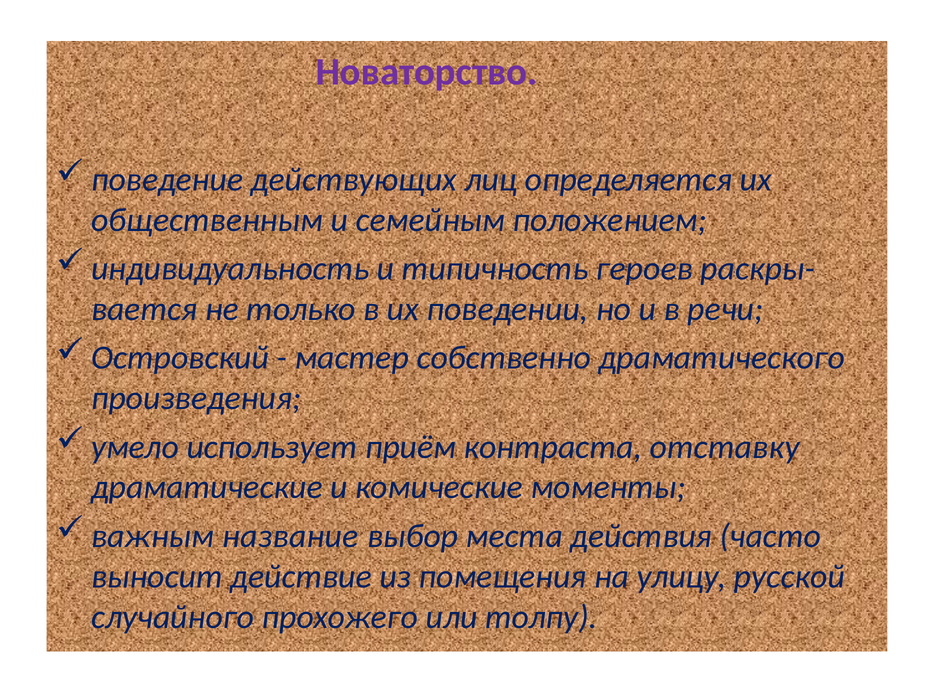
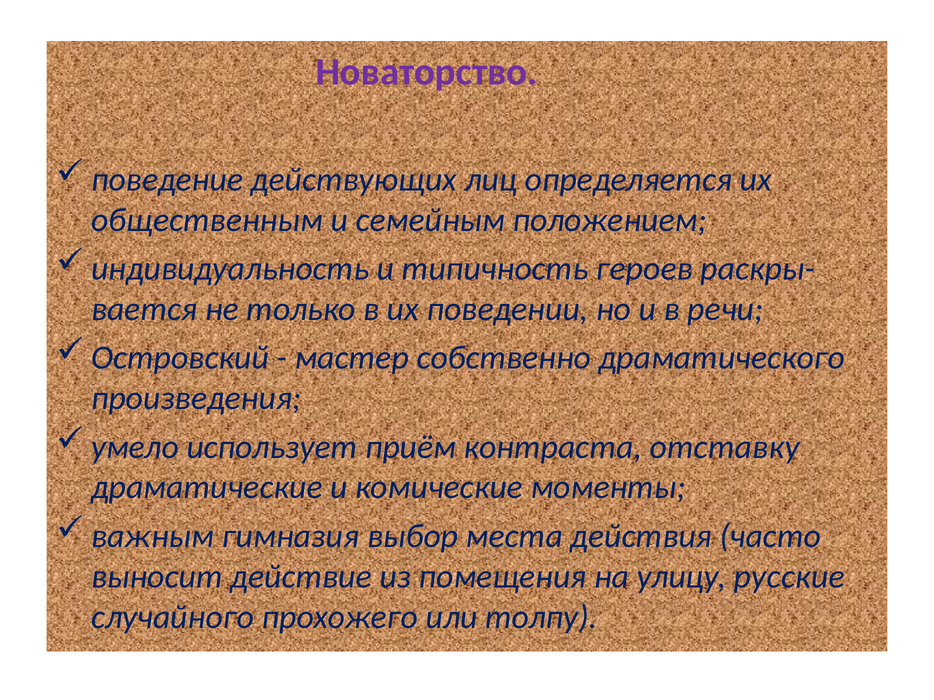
название: название -> гимназия
русской: русской -> русские
